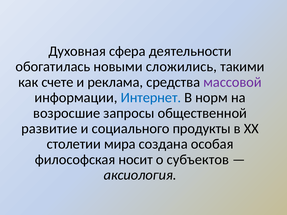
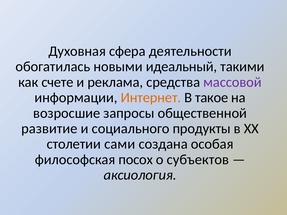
сложились: сложились -> идеальный
Интернет colour: blue -> orange
норм: норм -> такое
мира: мира -> сами
носит: носит -> посох
